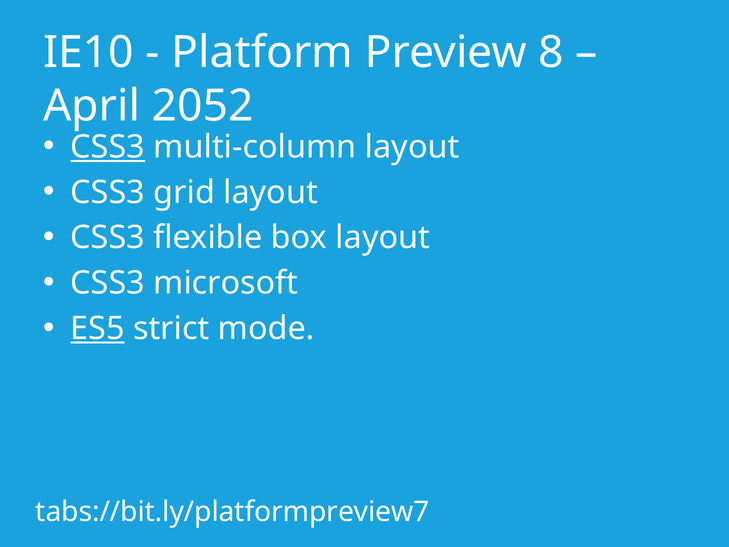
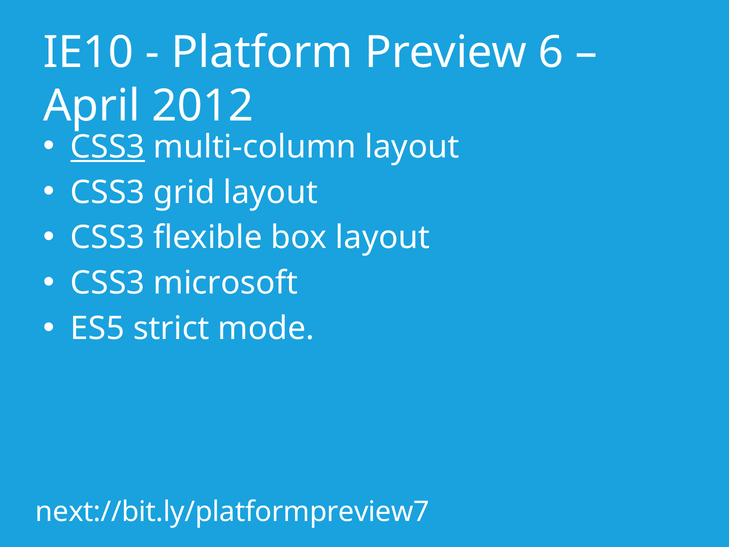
8: 8 -> 6
2052: 2052 -> 2012
ES5 underline: present -> none
tabs://bit.ly/platformpreview7: tabs://bit.ly/platformpreview7 -> next://bit.ly/platformpreview7
